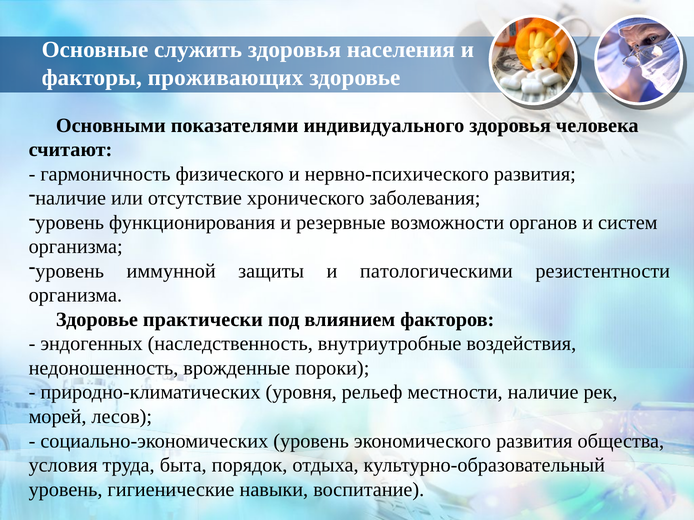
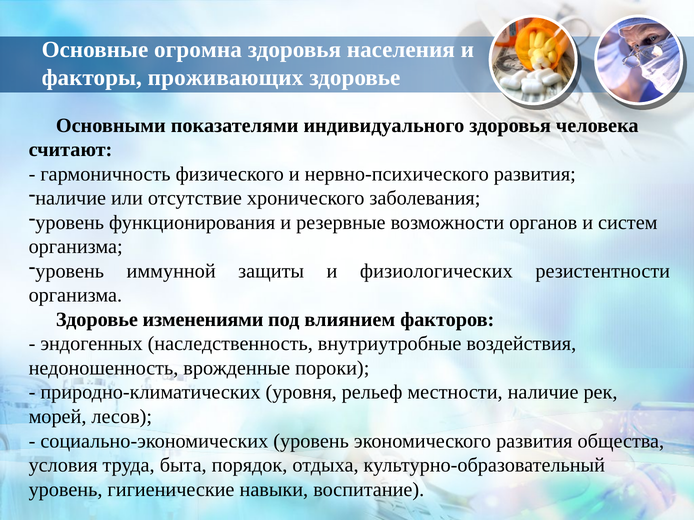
служить: служить -> огромна
патологическими: патологическими -> физиологических
практически: практически -> изменениями
